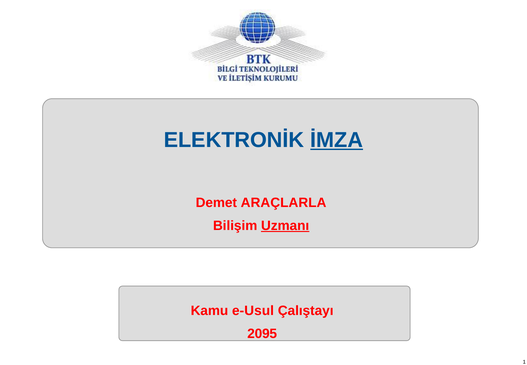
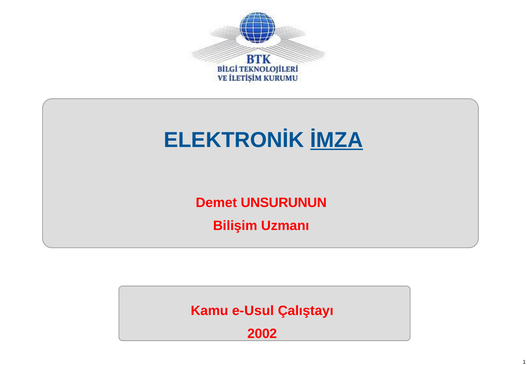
ARAÇLARLA: ARAÇLARLA -> UNSURUNUN
Uzmanı underline: present -> none
2095: 2095 -> 2002
